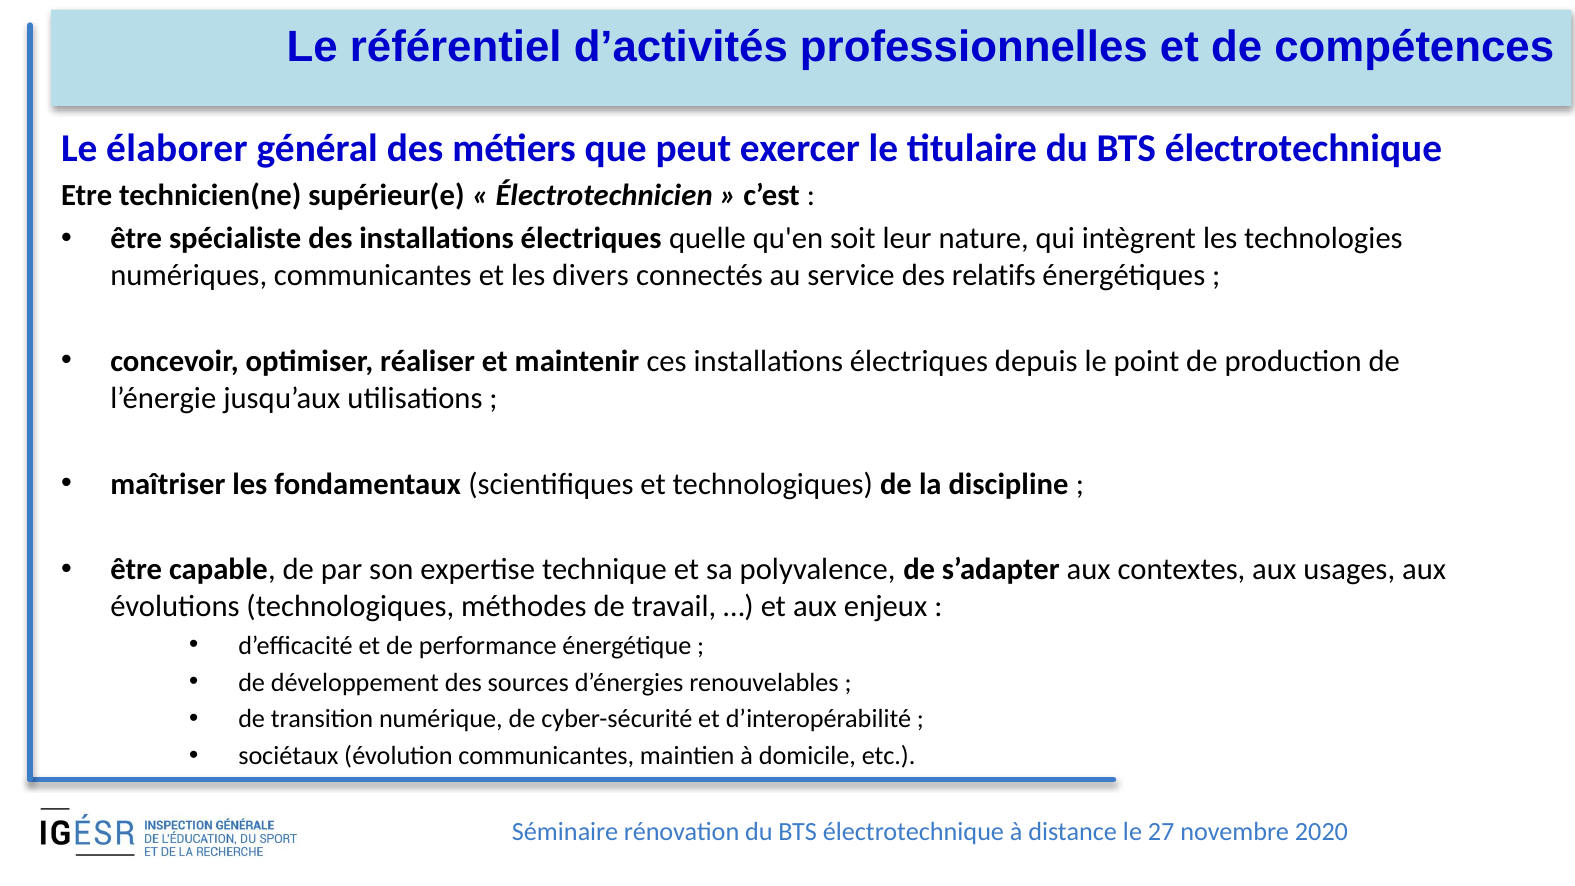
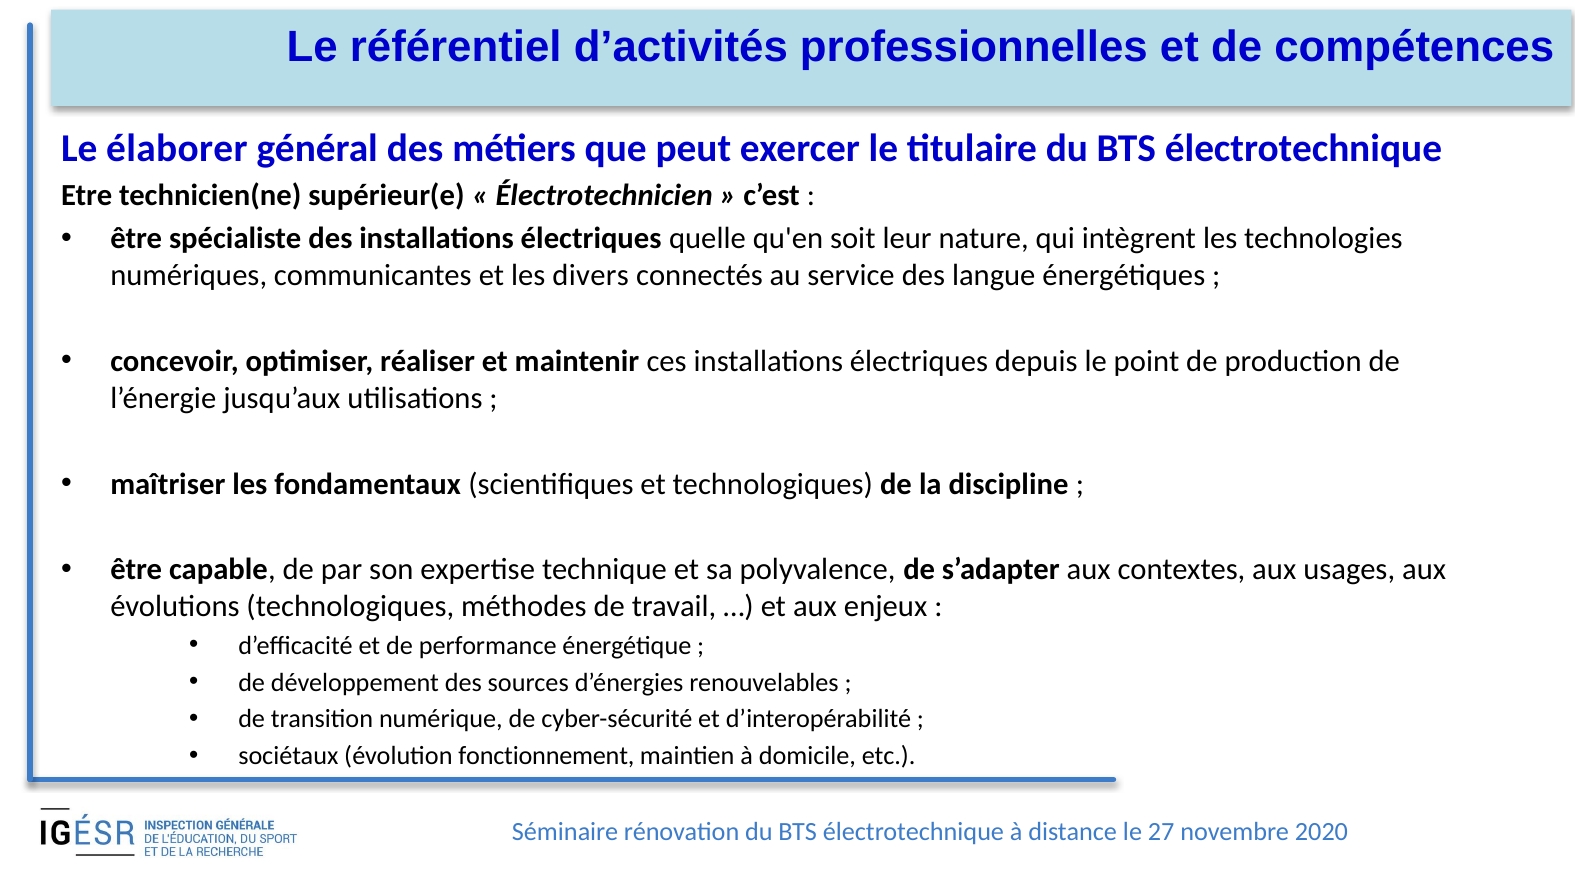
relatifs: relatifs -> langue
évolution communicantes: communicantes -> fonctionnement
